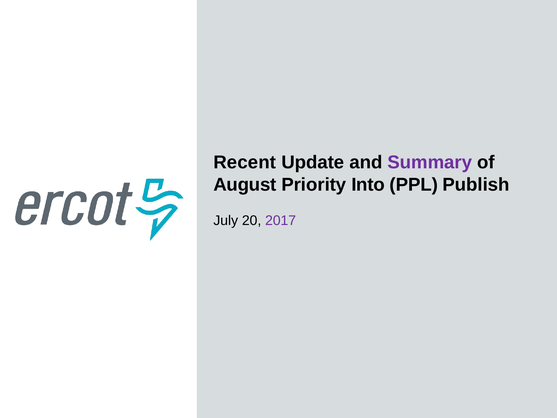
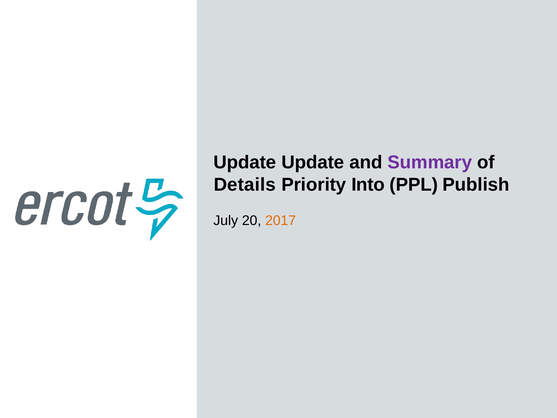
Recent at (245, 162): Recent -> Update
August: August -> Details
2017 colour: purple -> orange
